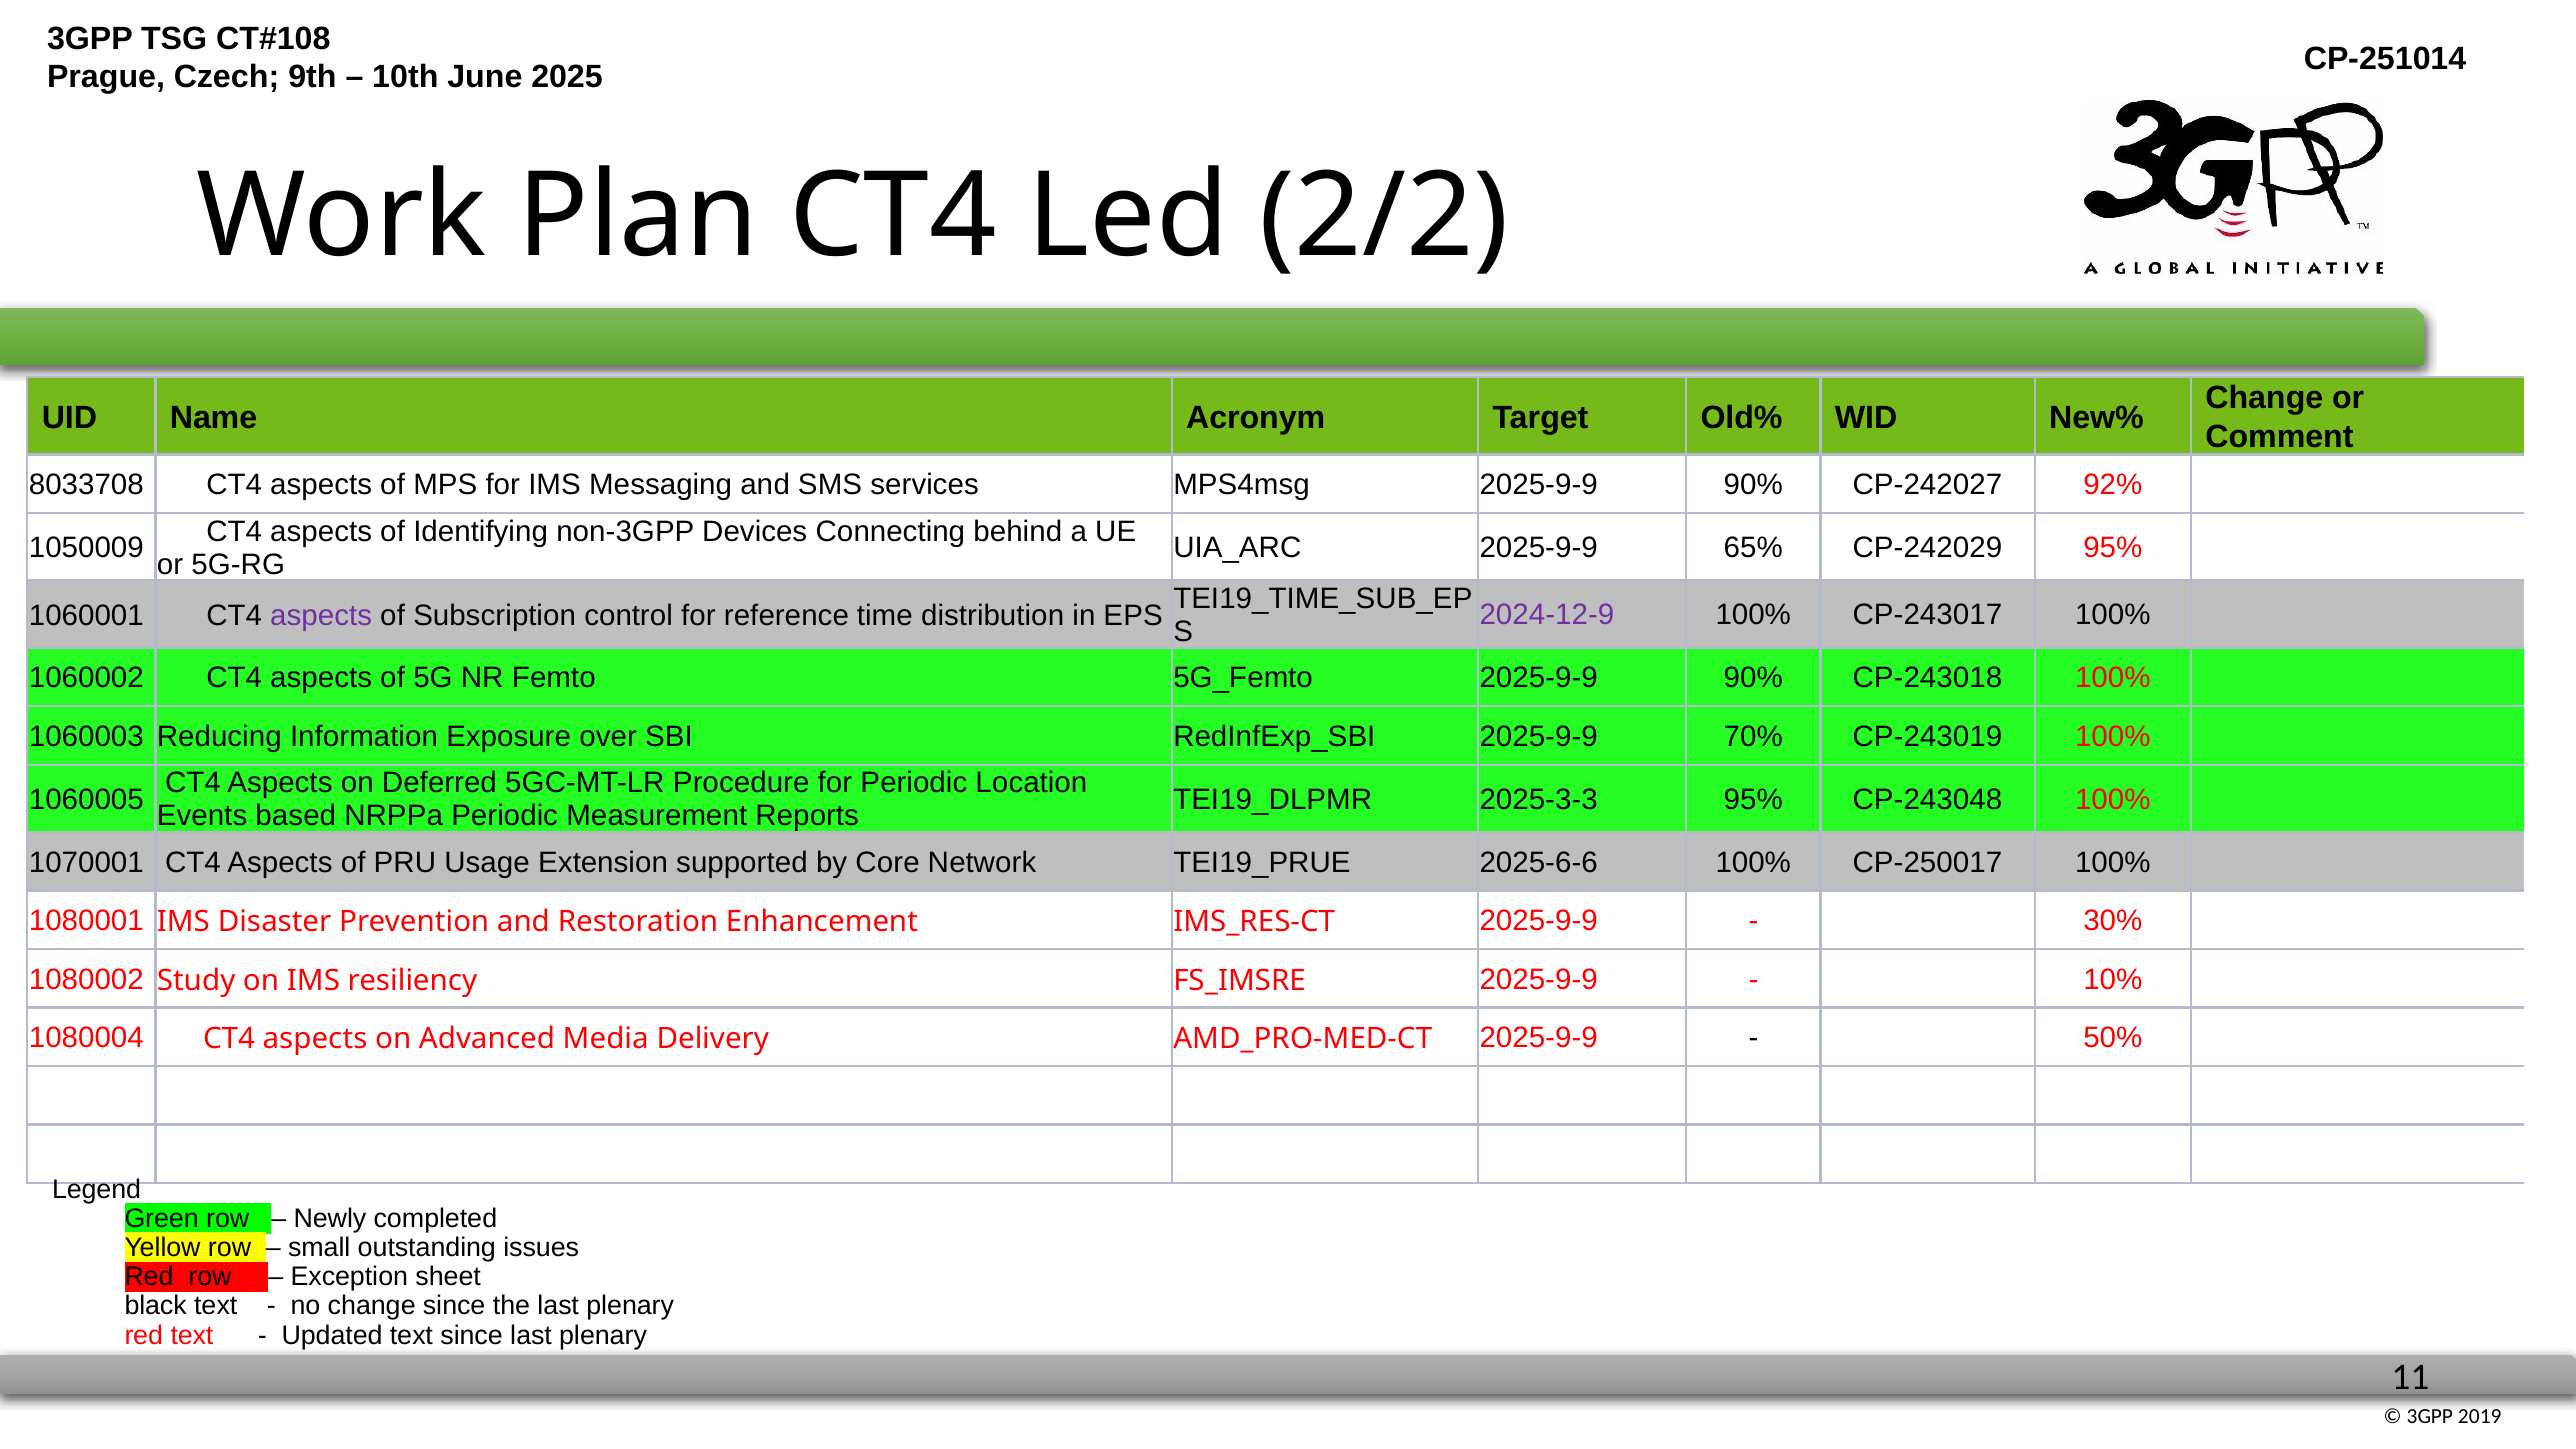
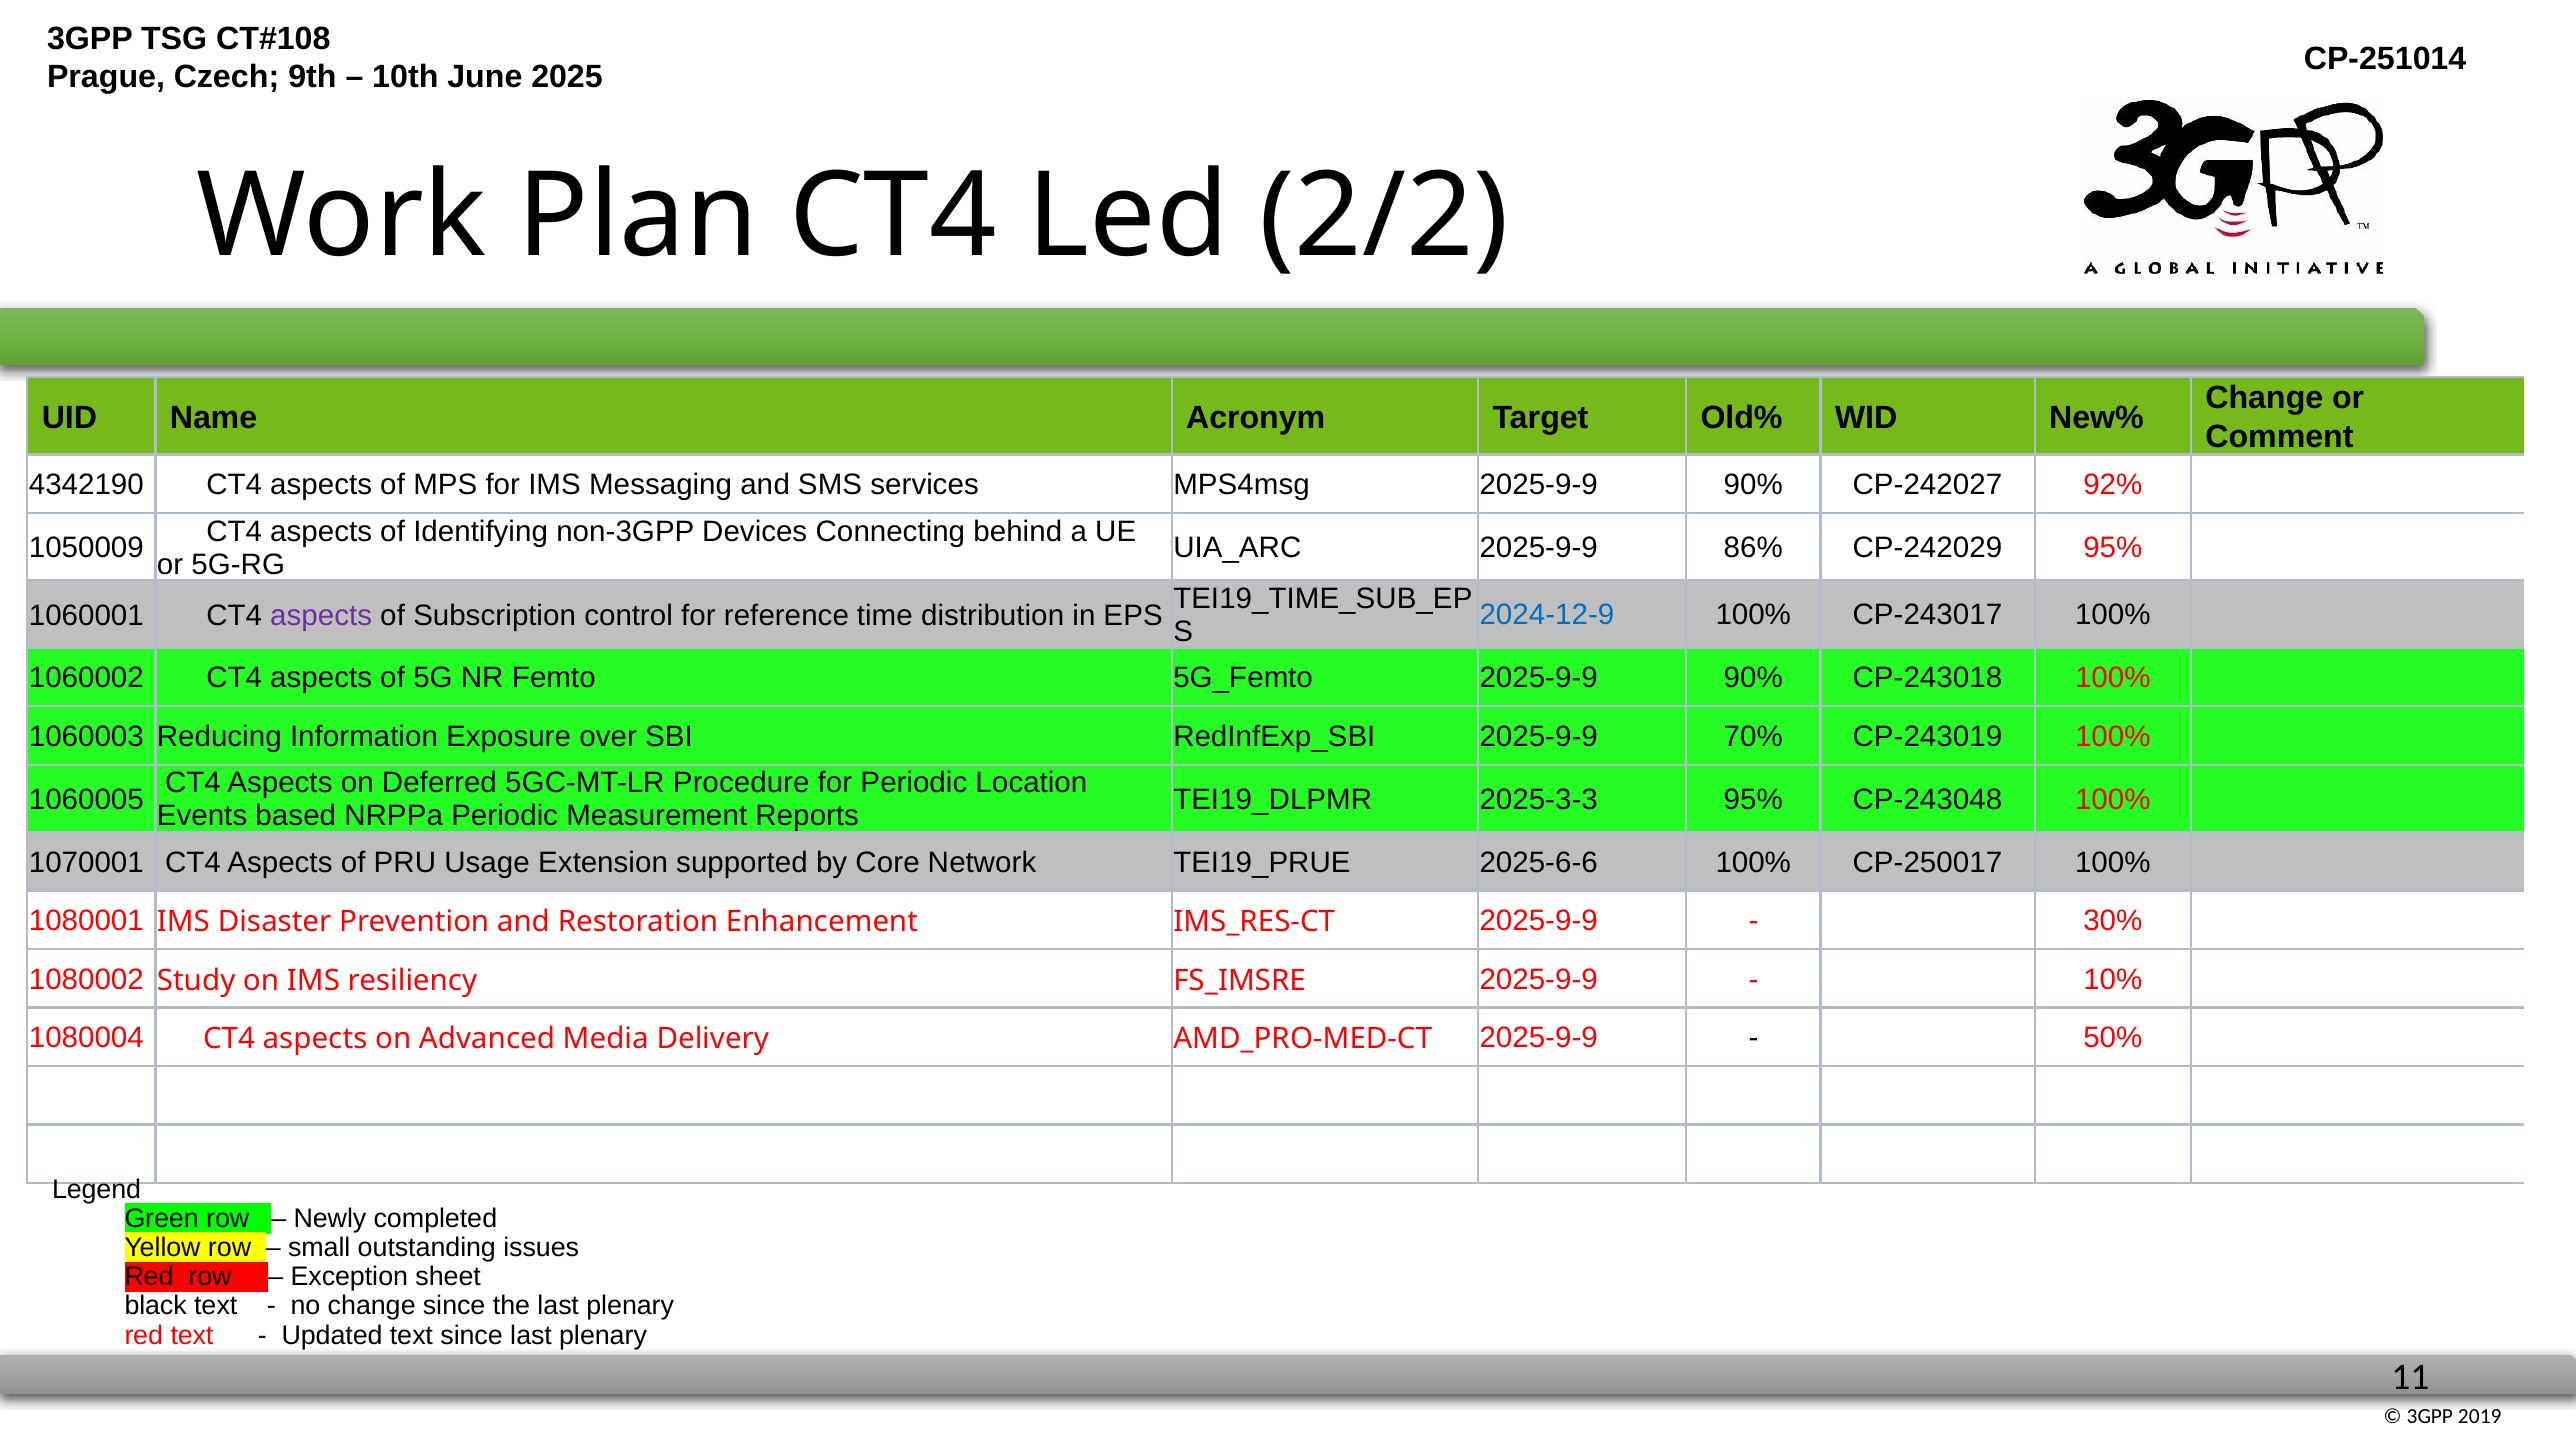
8033708: 8033708 -> 4342190
65%: 65% -> 86%
2024-12-9 colour: purple -> blue
